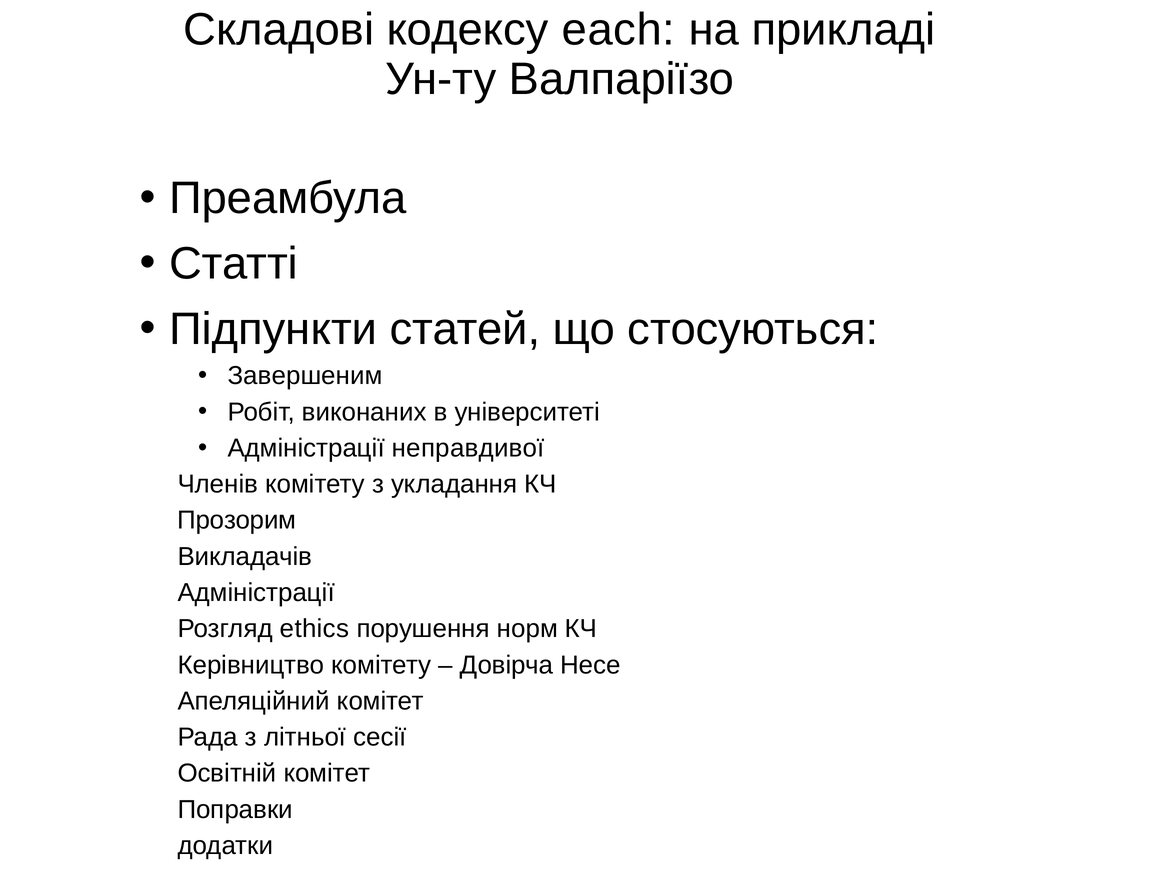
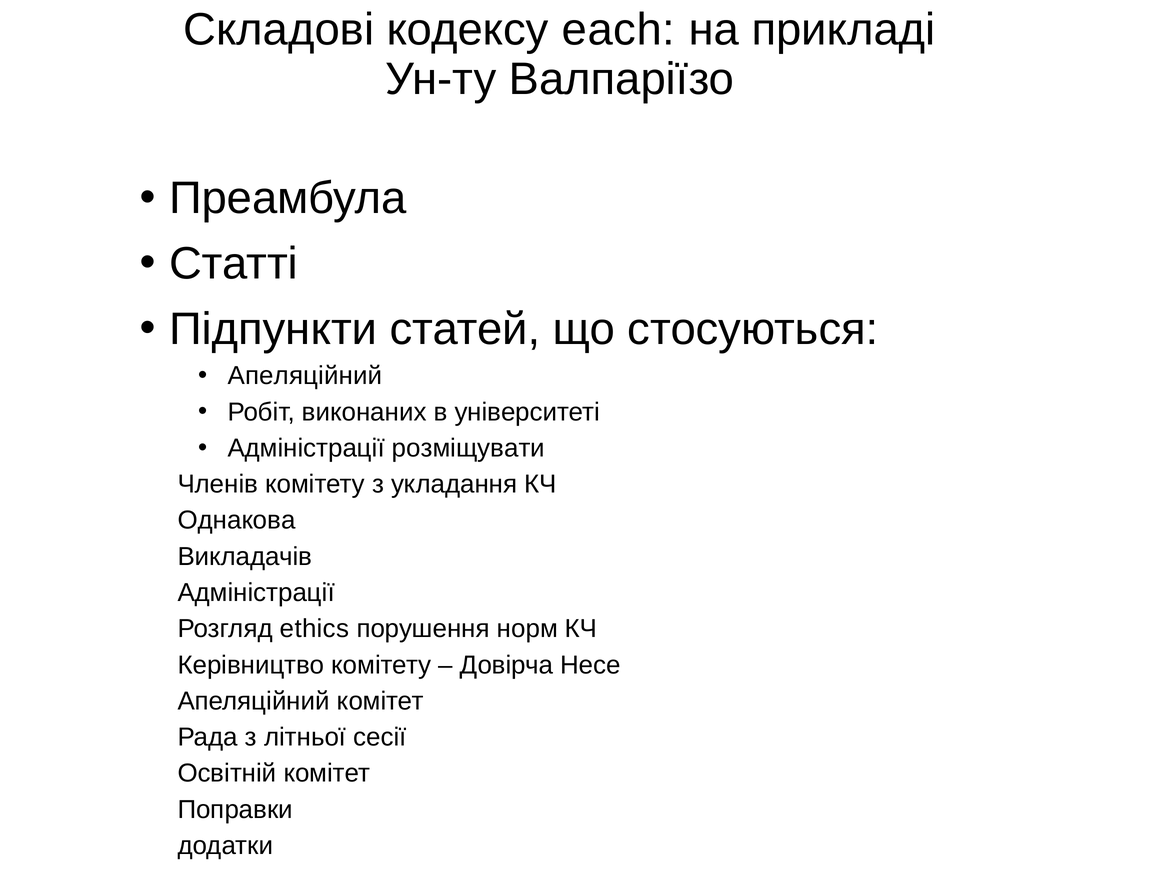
Завершеним at (305, 376): Завершеним -> Апеляційний
неправдивої: неправдивої -> розміщувати
Прозорим: Прозорим -> Однакова
